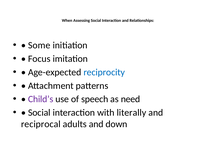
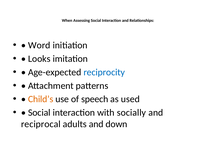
Some: Some -> Word
Focus: Focus -> Looks
Child’s colour: purple -> orange
need: need -> used
literally: literally -> socially
